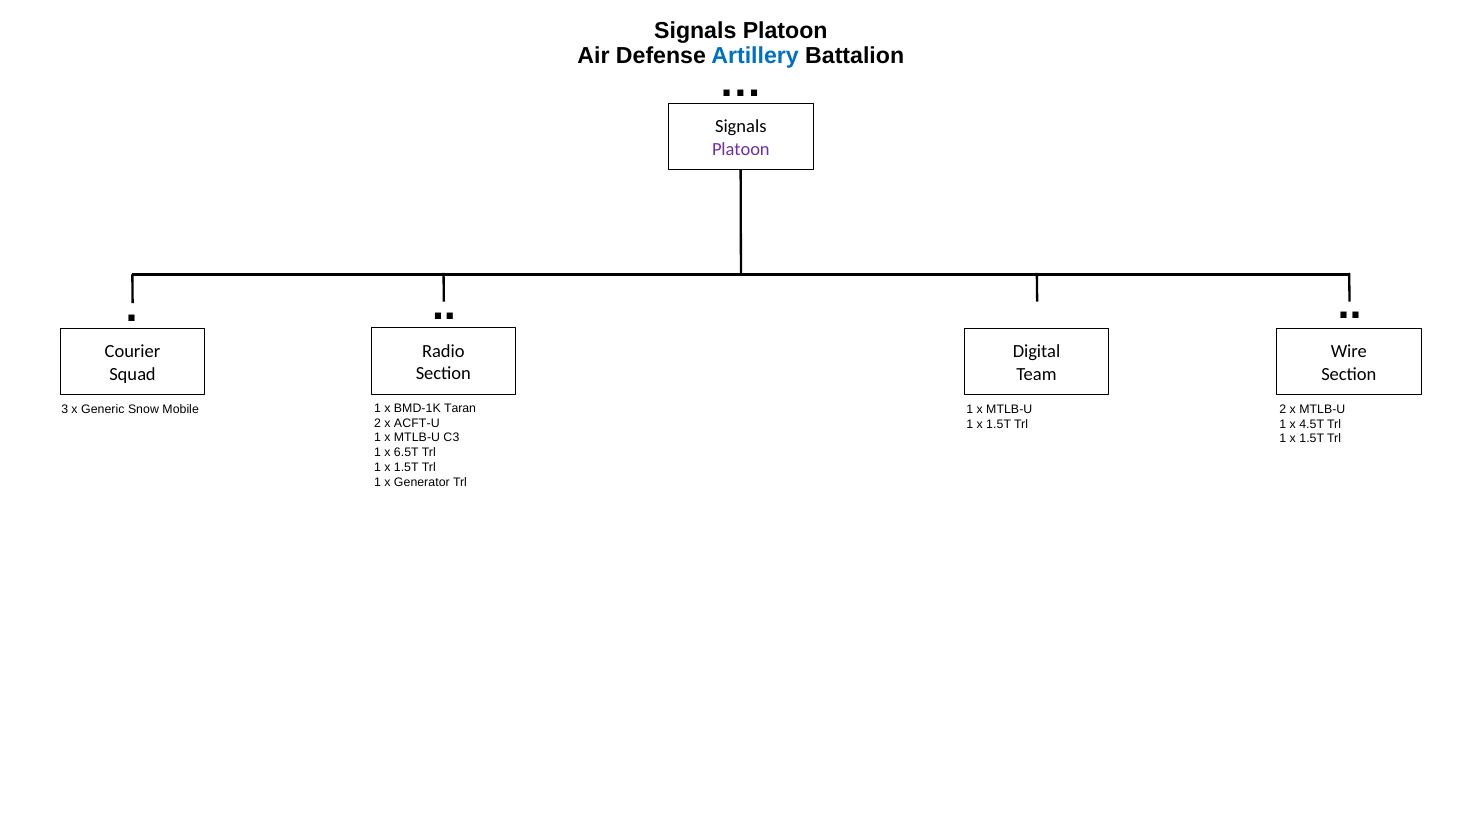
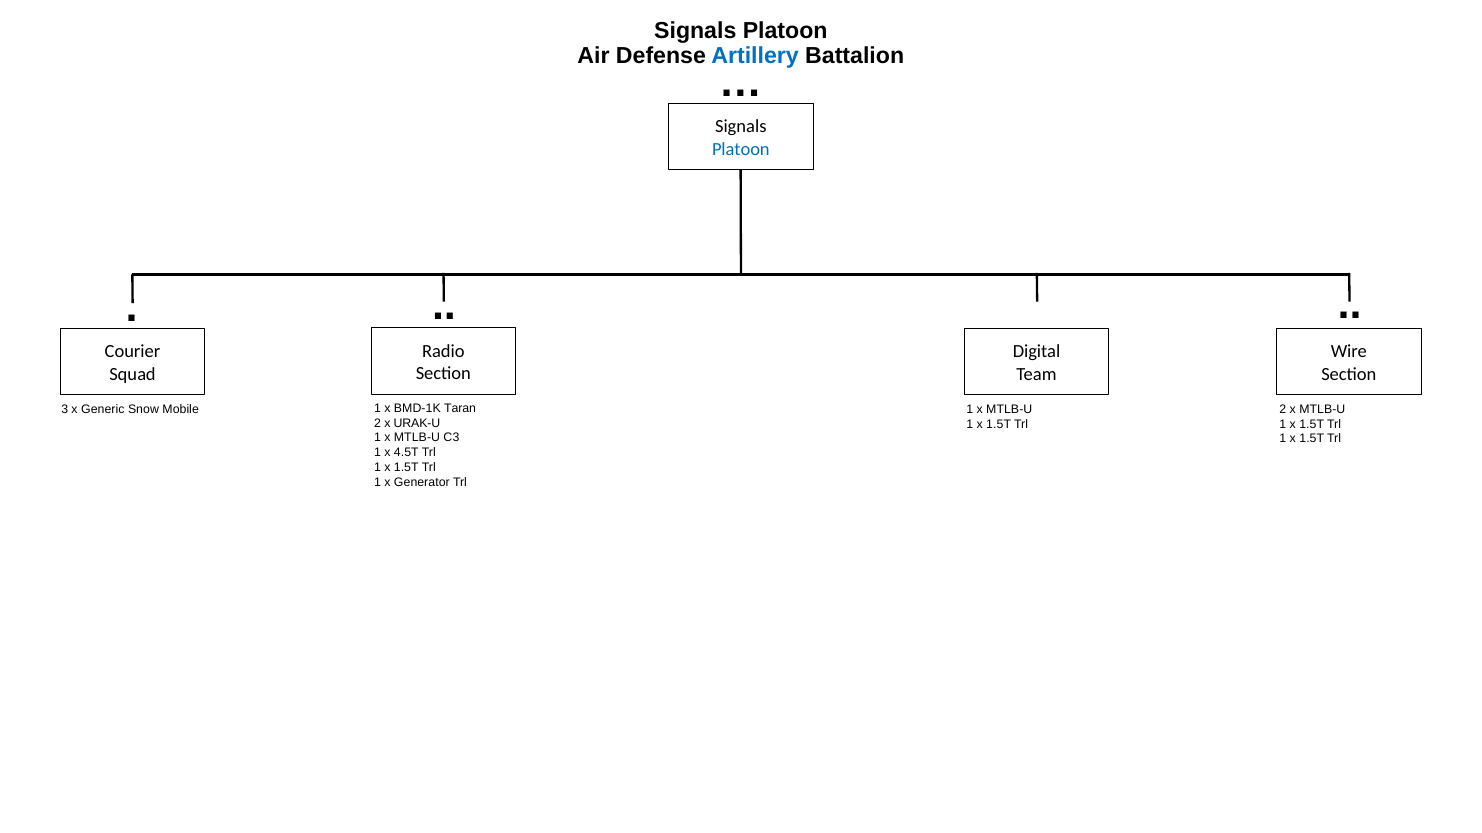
Platoon at (741, 149) colour: purple -> blue
ACFT-U: ACFT-U -> URAK-U
4.5T at (1312, 424): 4.5T -> 1.5T
6.5T: 6.5T -> 4.5T
